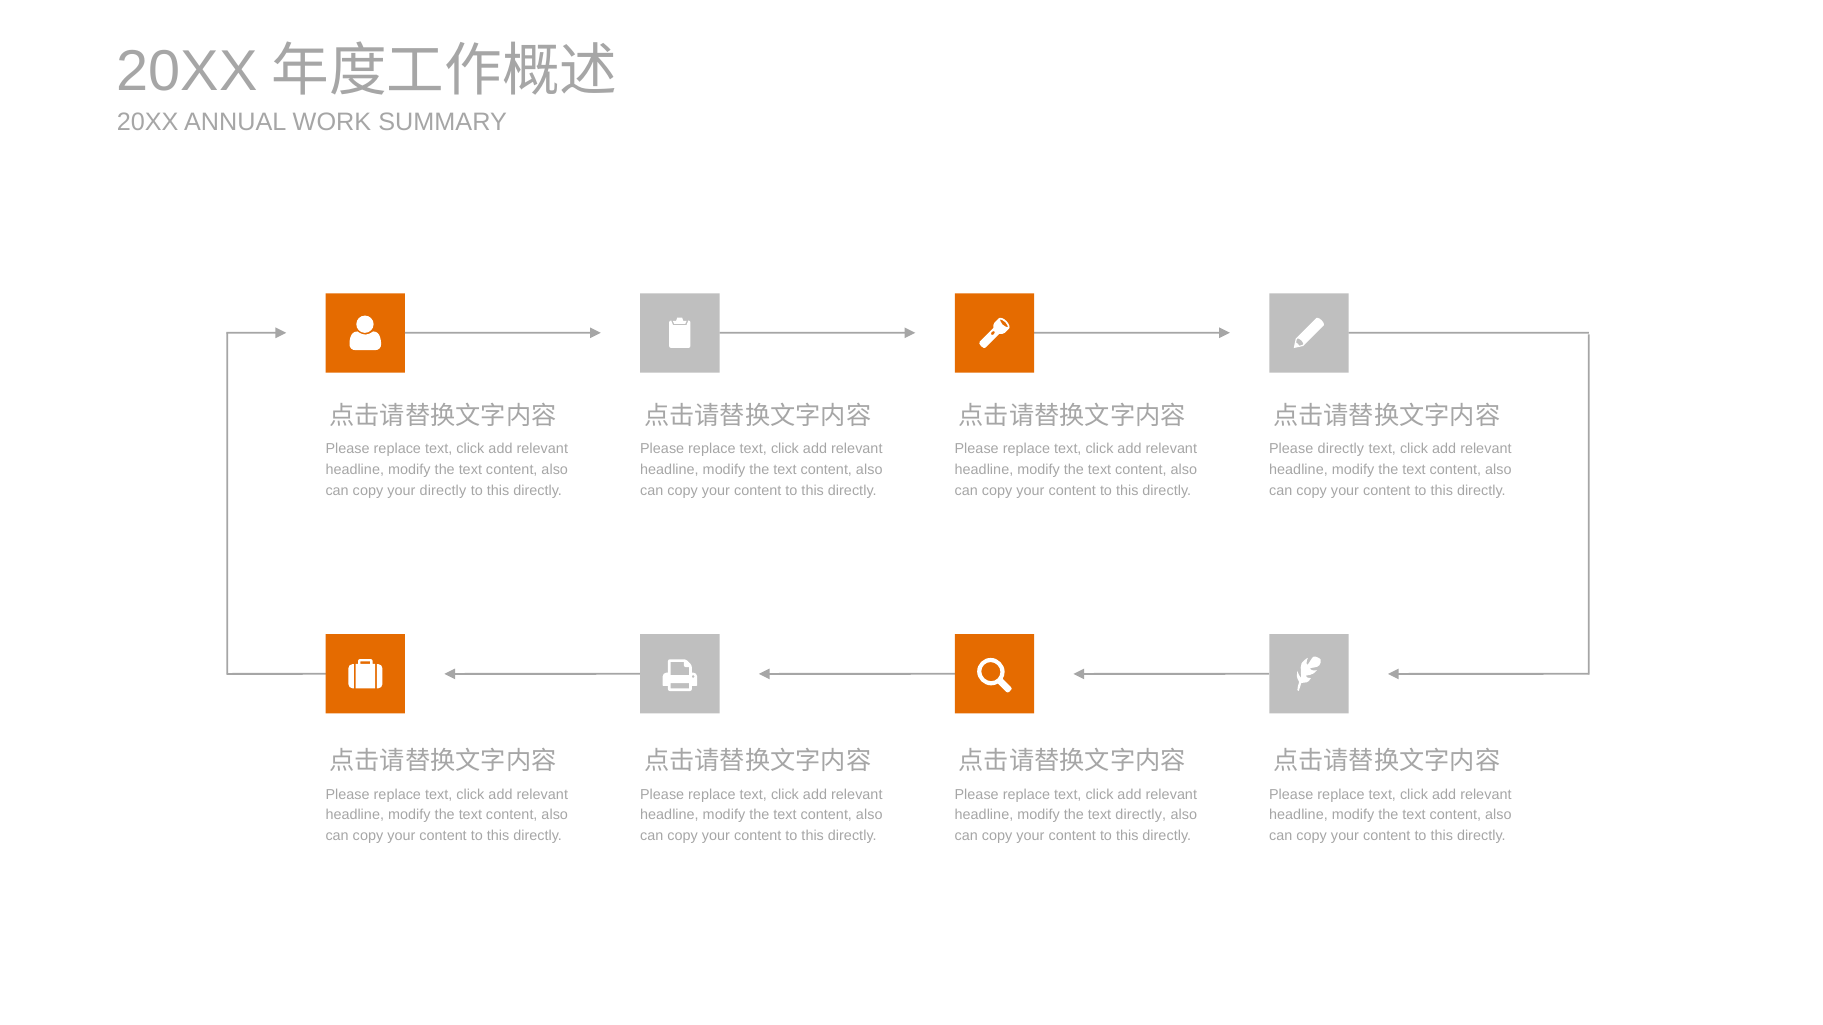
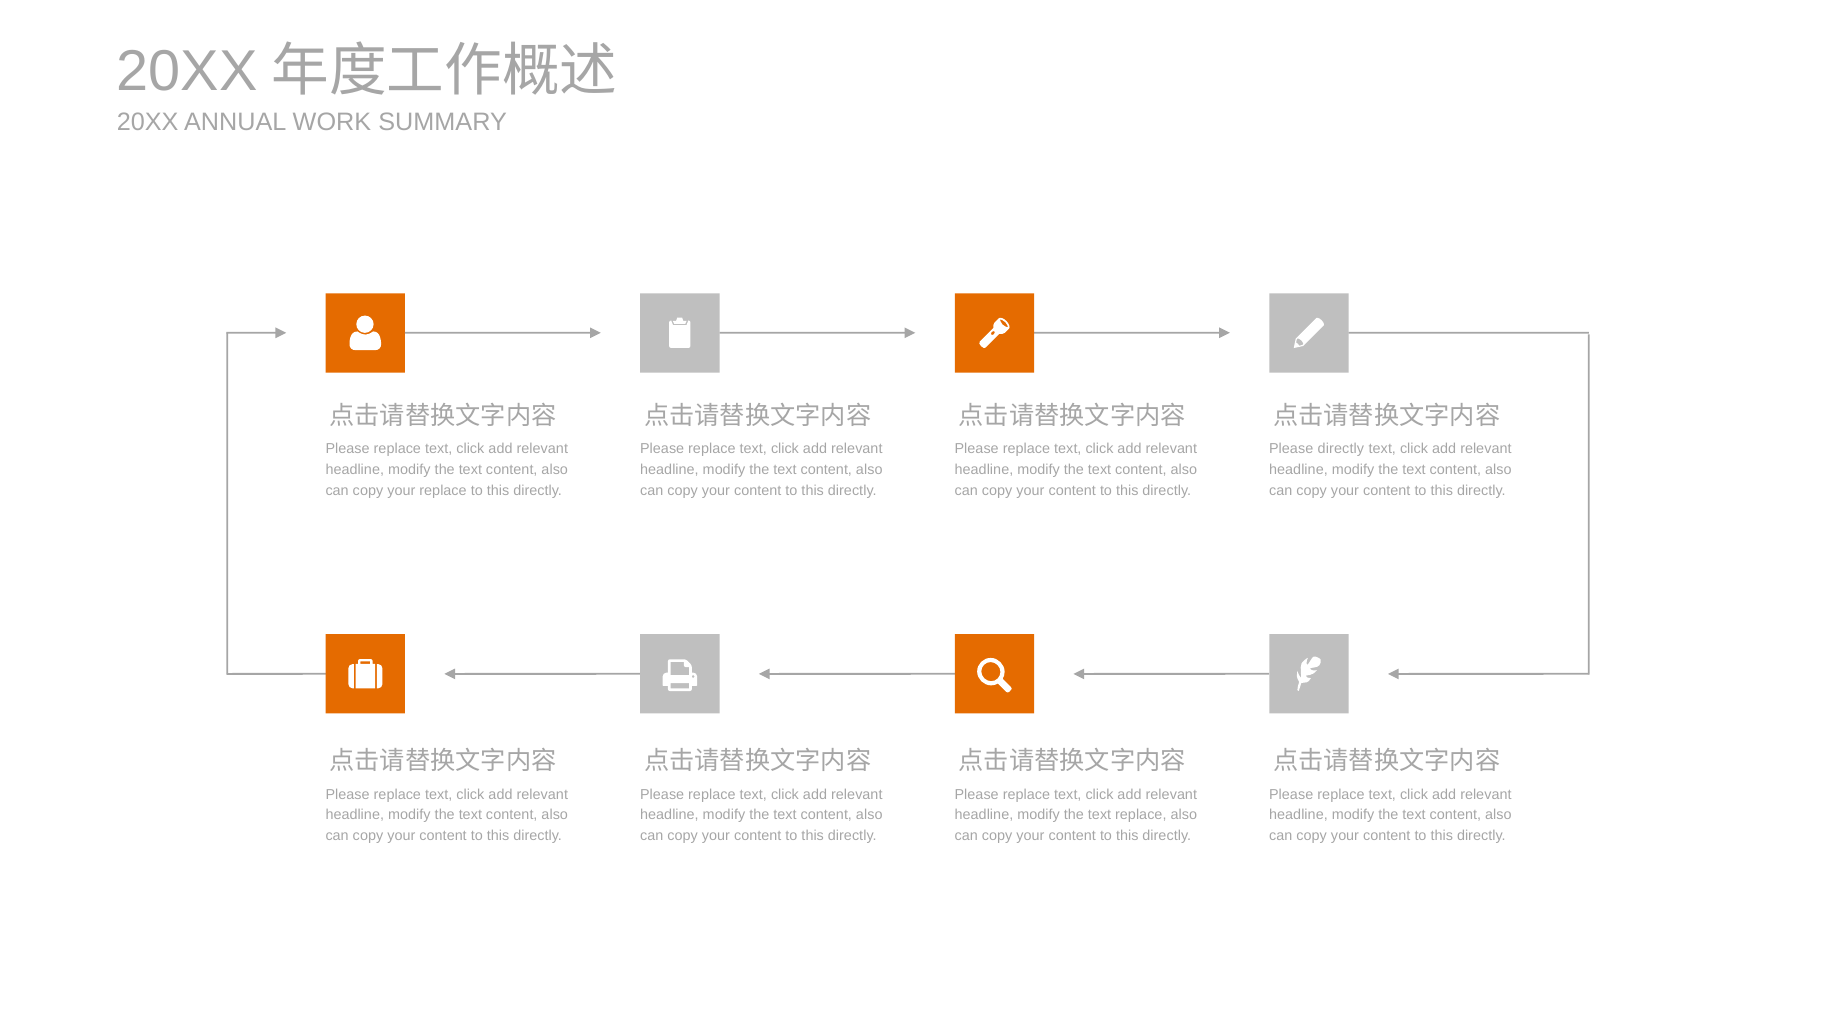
your directly: directly -> replace
text directly: directly -> replace
